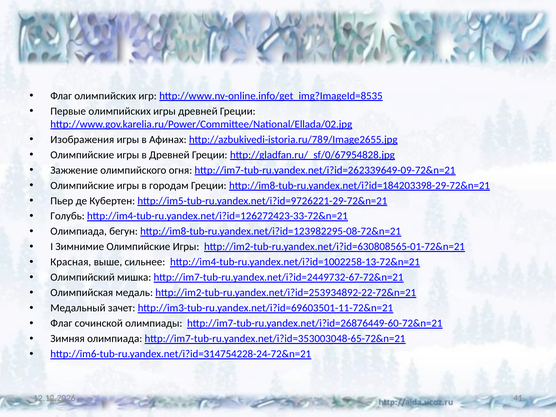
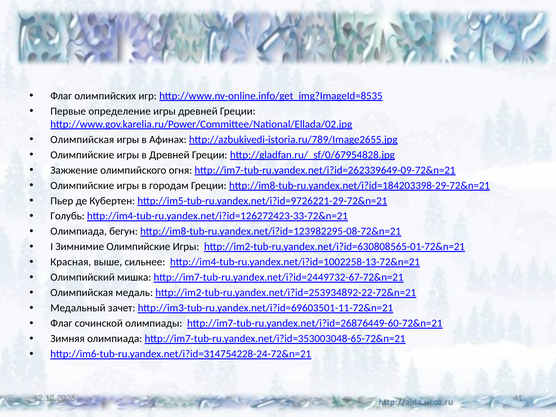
Первые олимпийских: олимпийских -> определение
Изображения at (82, 139): Изображения -> Олимпийская
